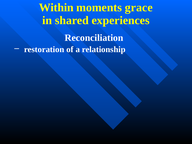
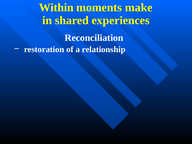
grace: grace -> make
